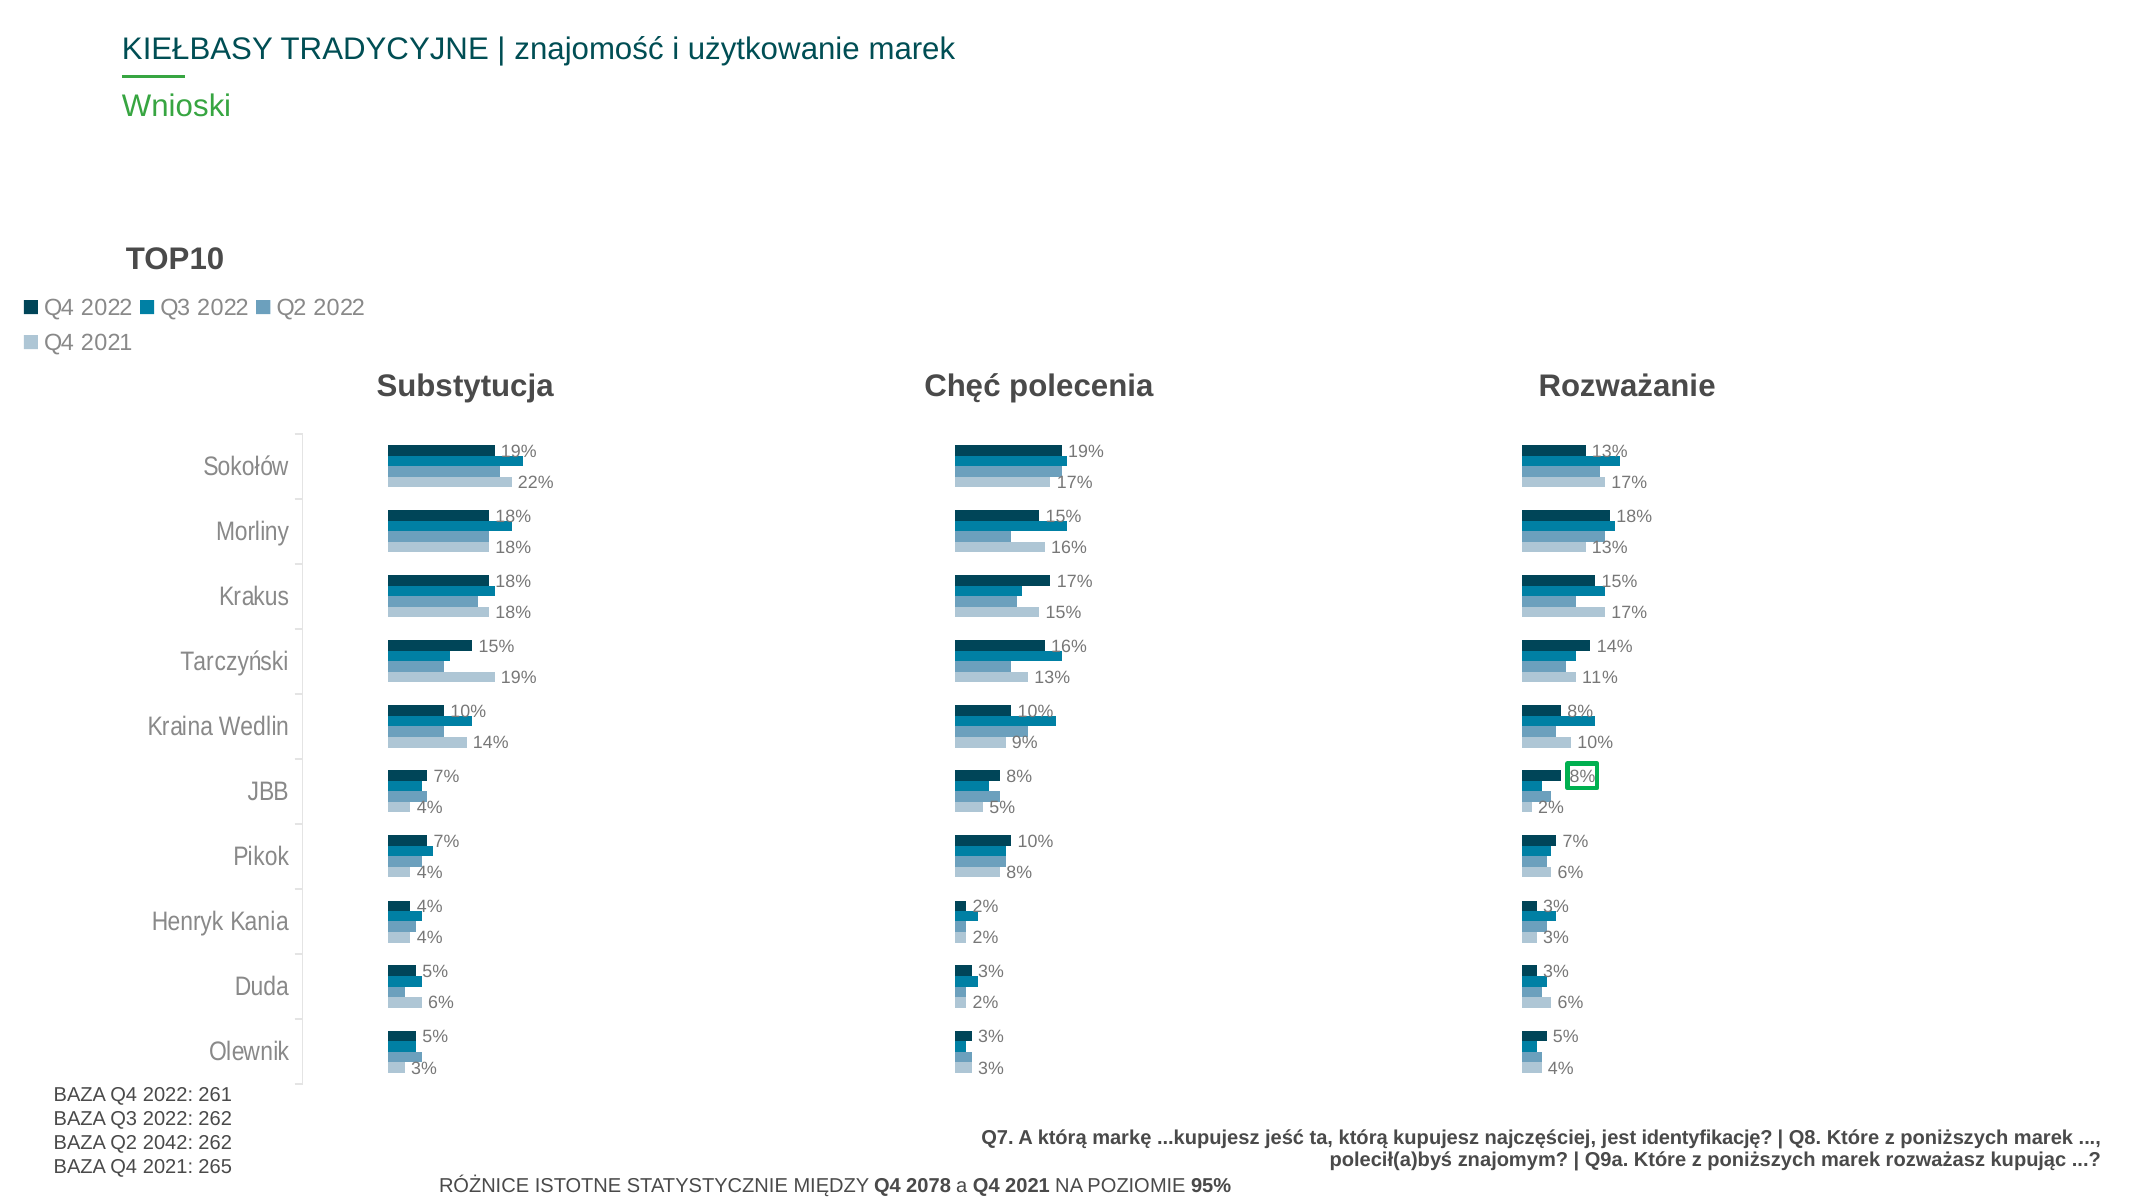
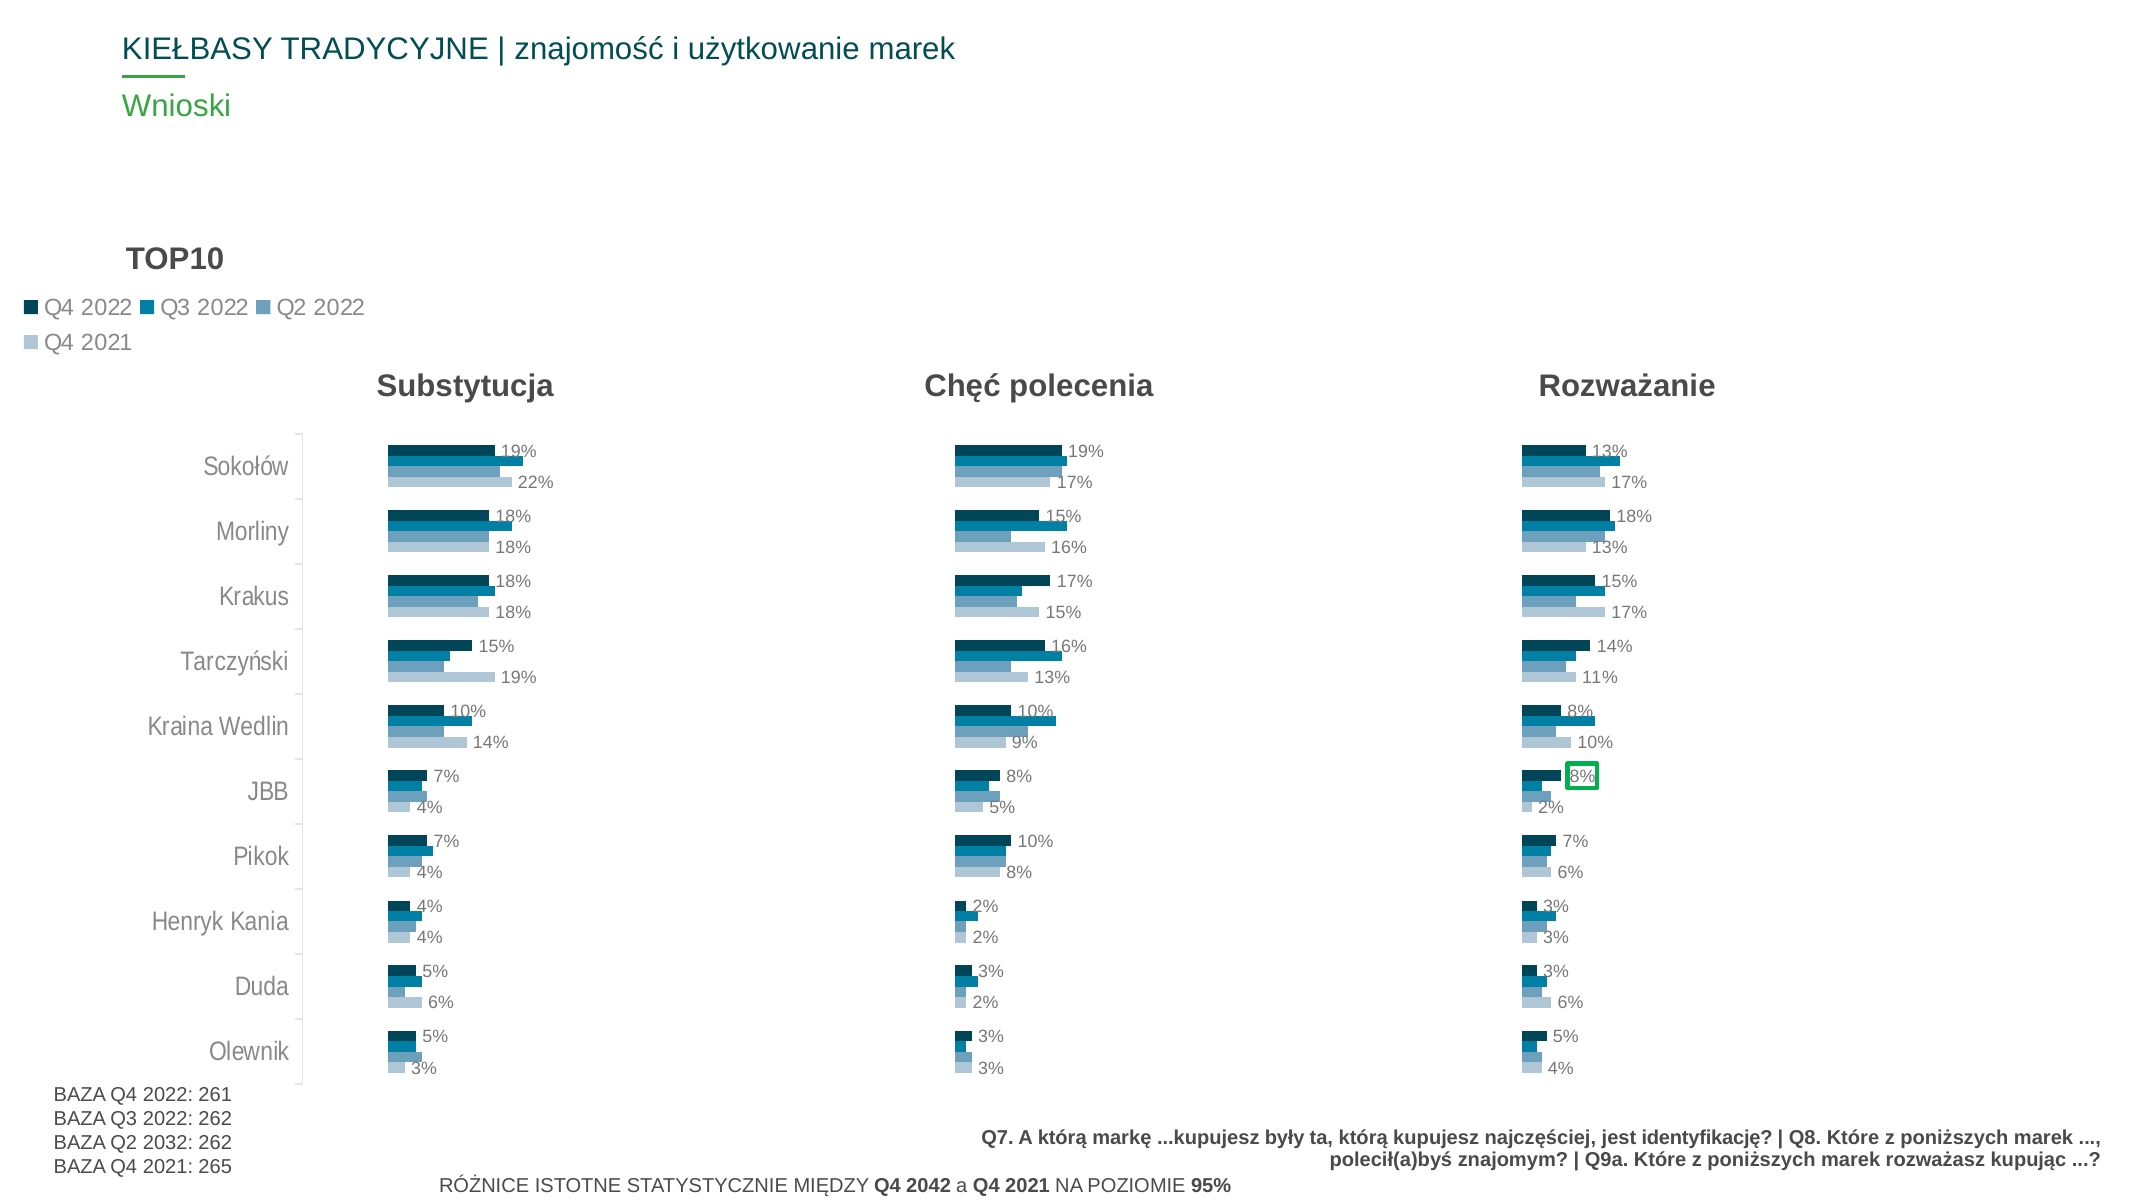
jeść: jeść -> były
2042: 2042 -> 2032
2078: 2078 -> 2042
